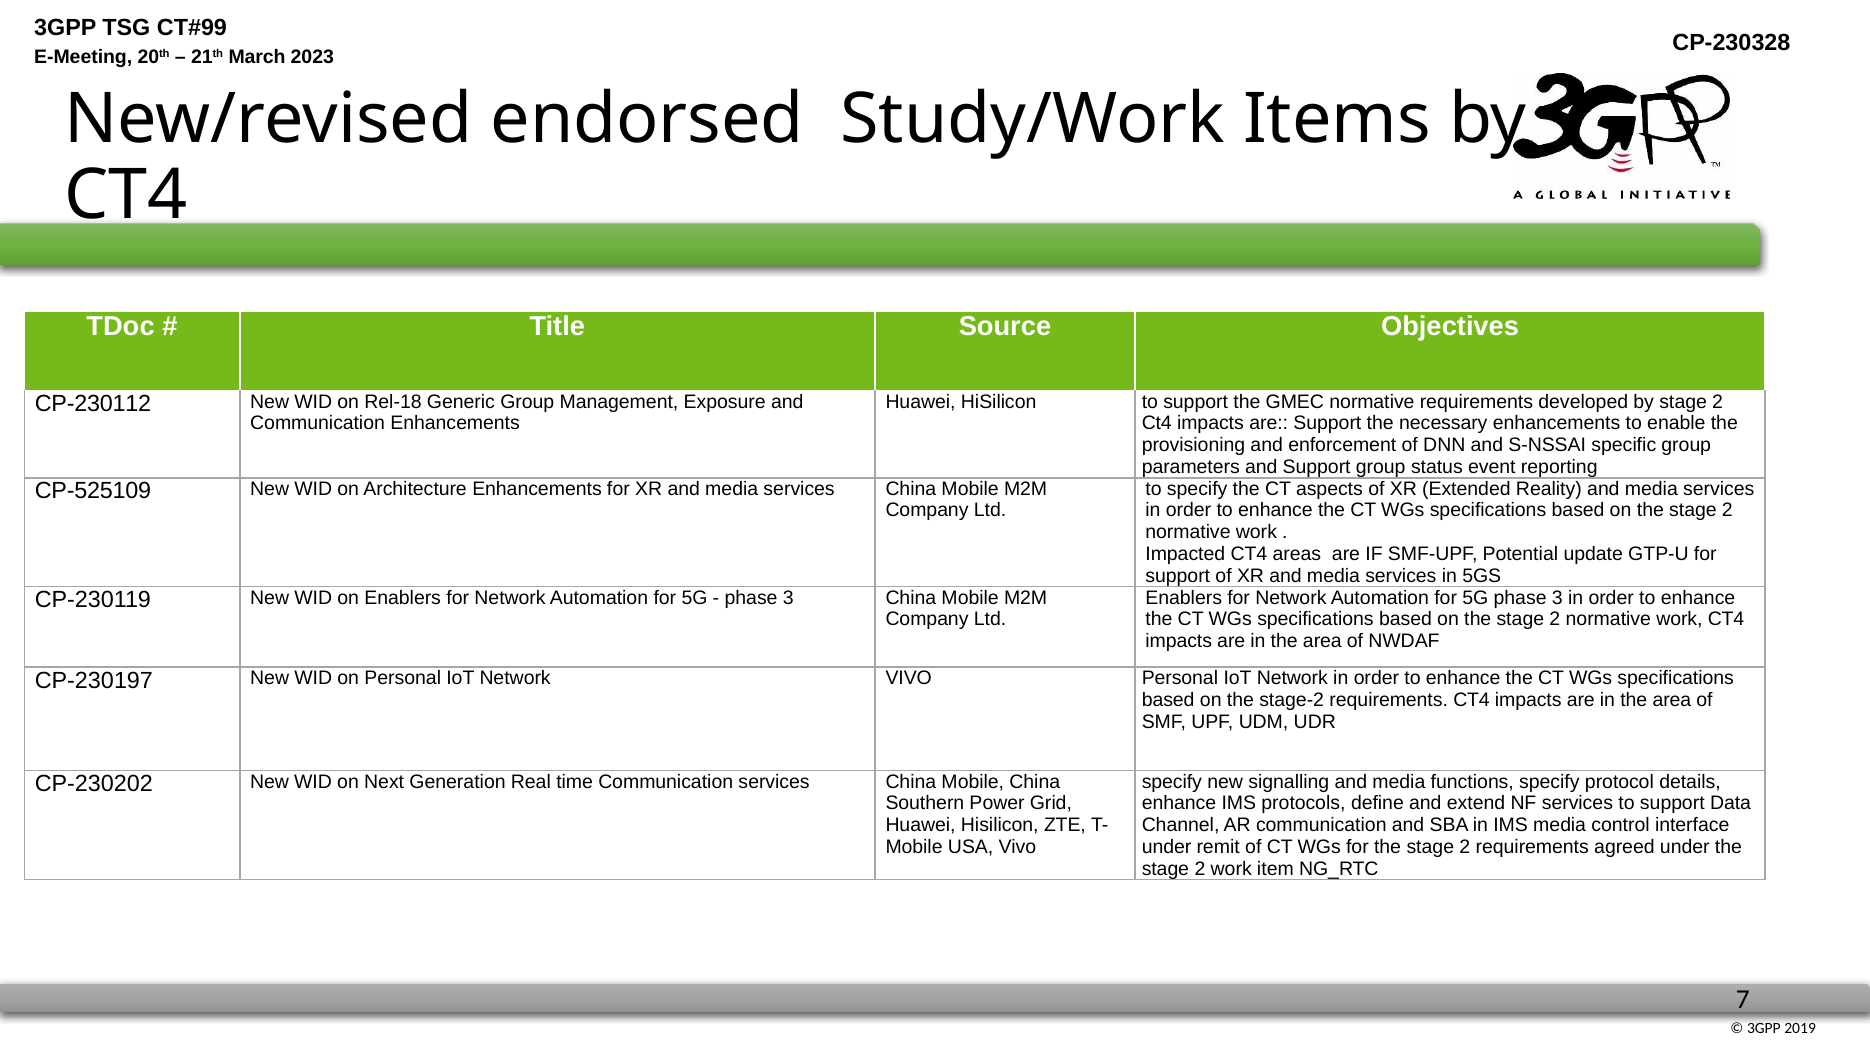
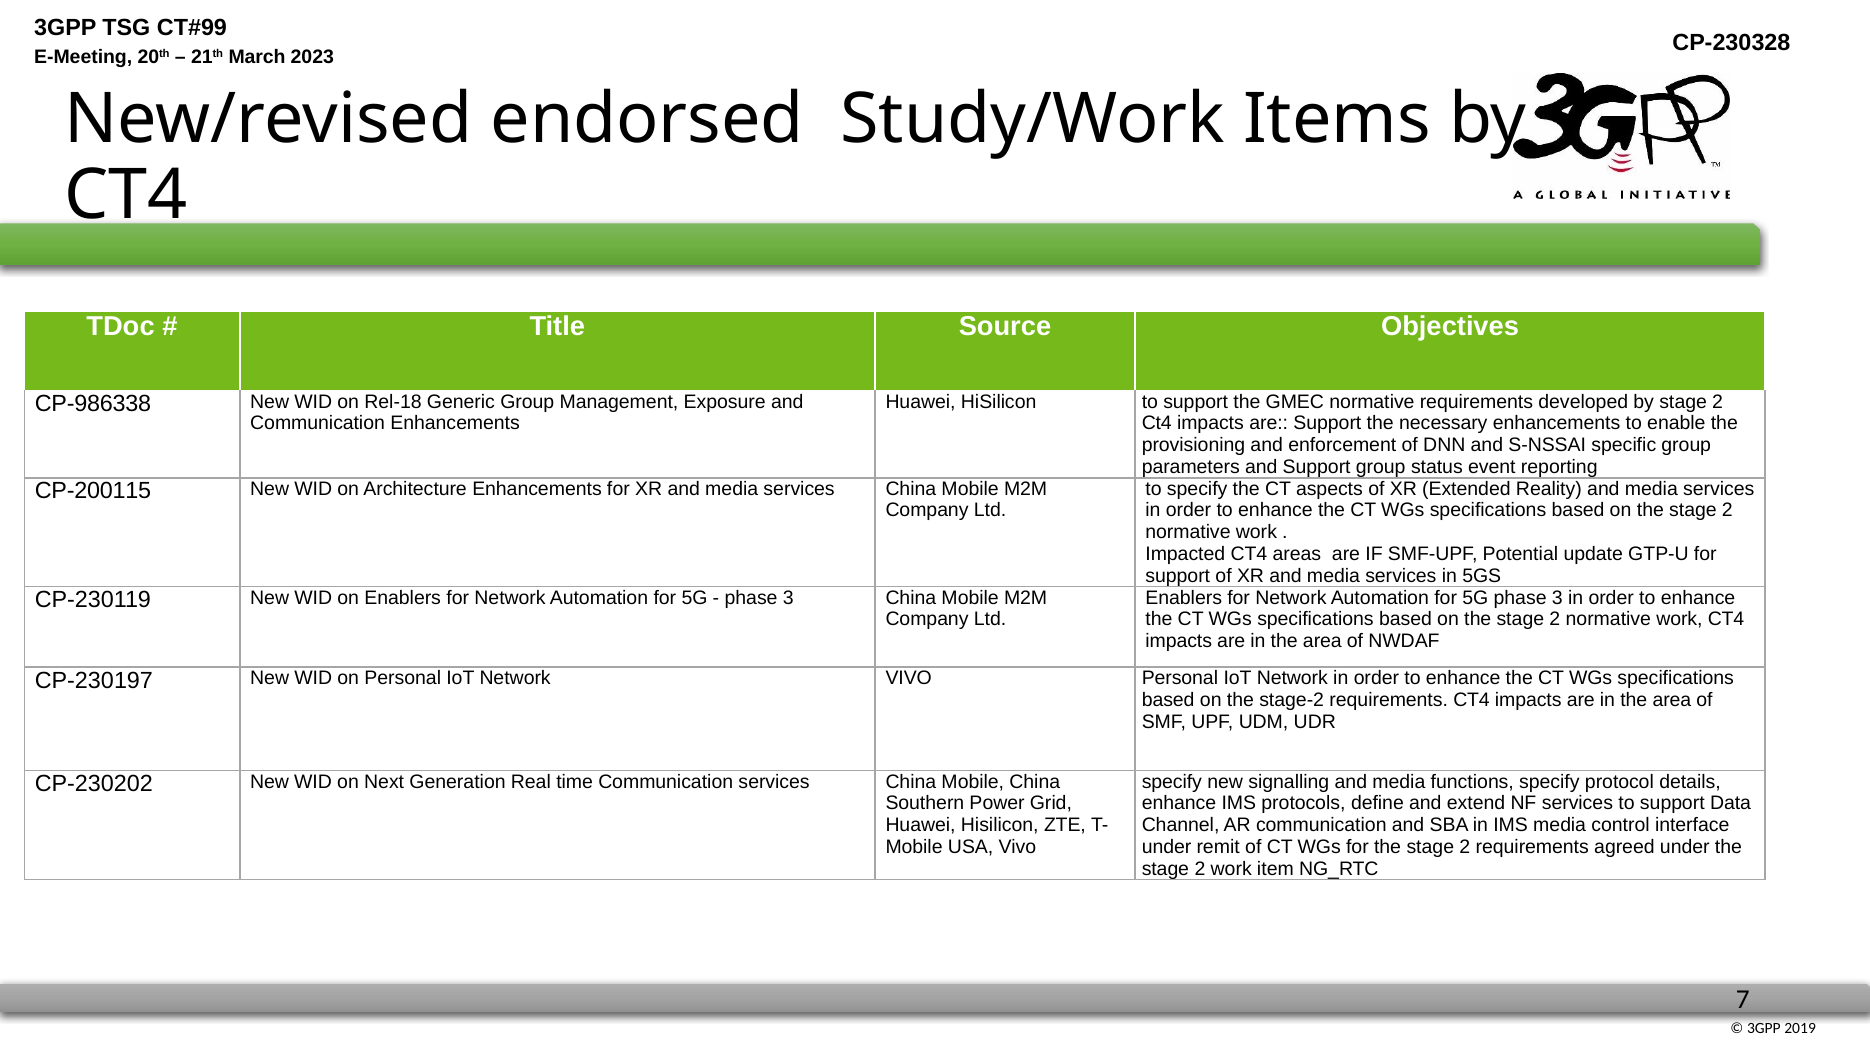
CP-230112: CP-230112 -> CP-986338
CP-525109: CP-525109 -> CP-200115
